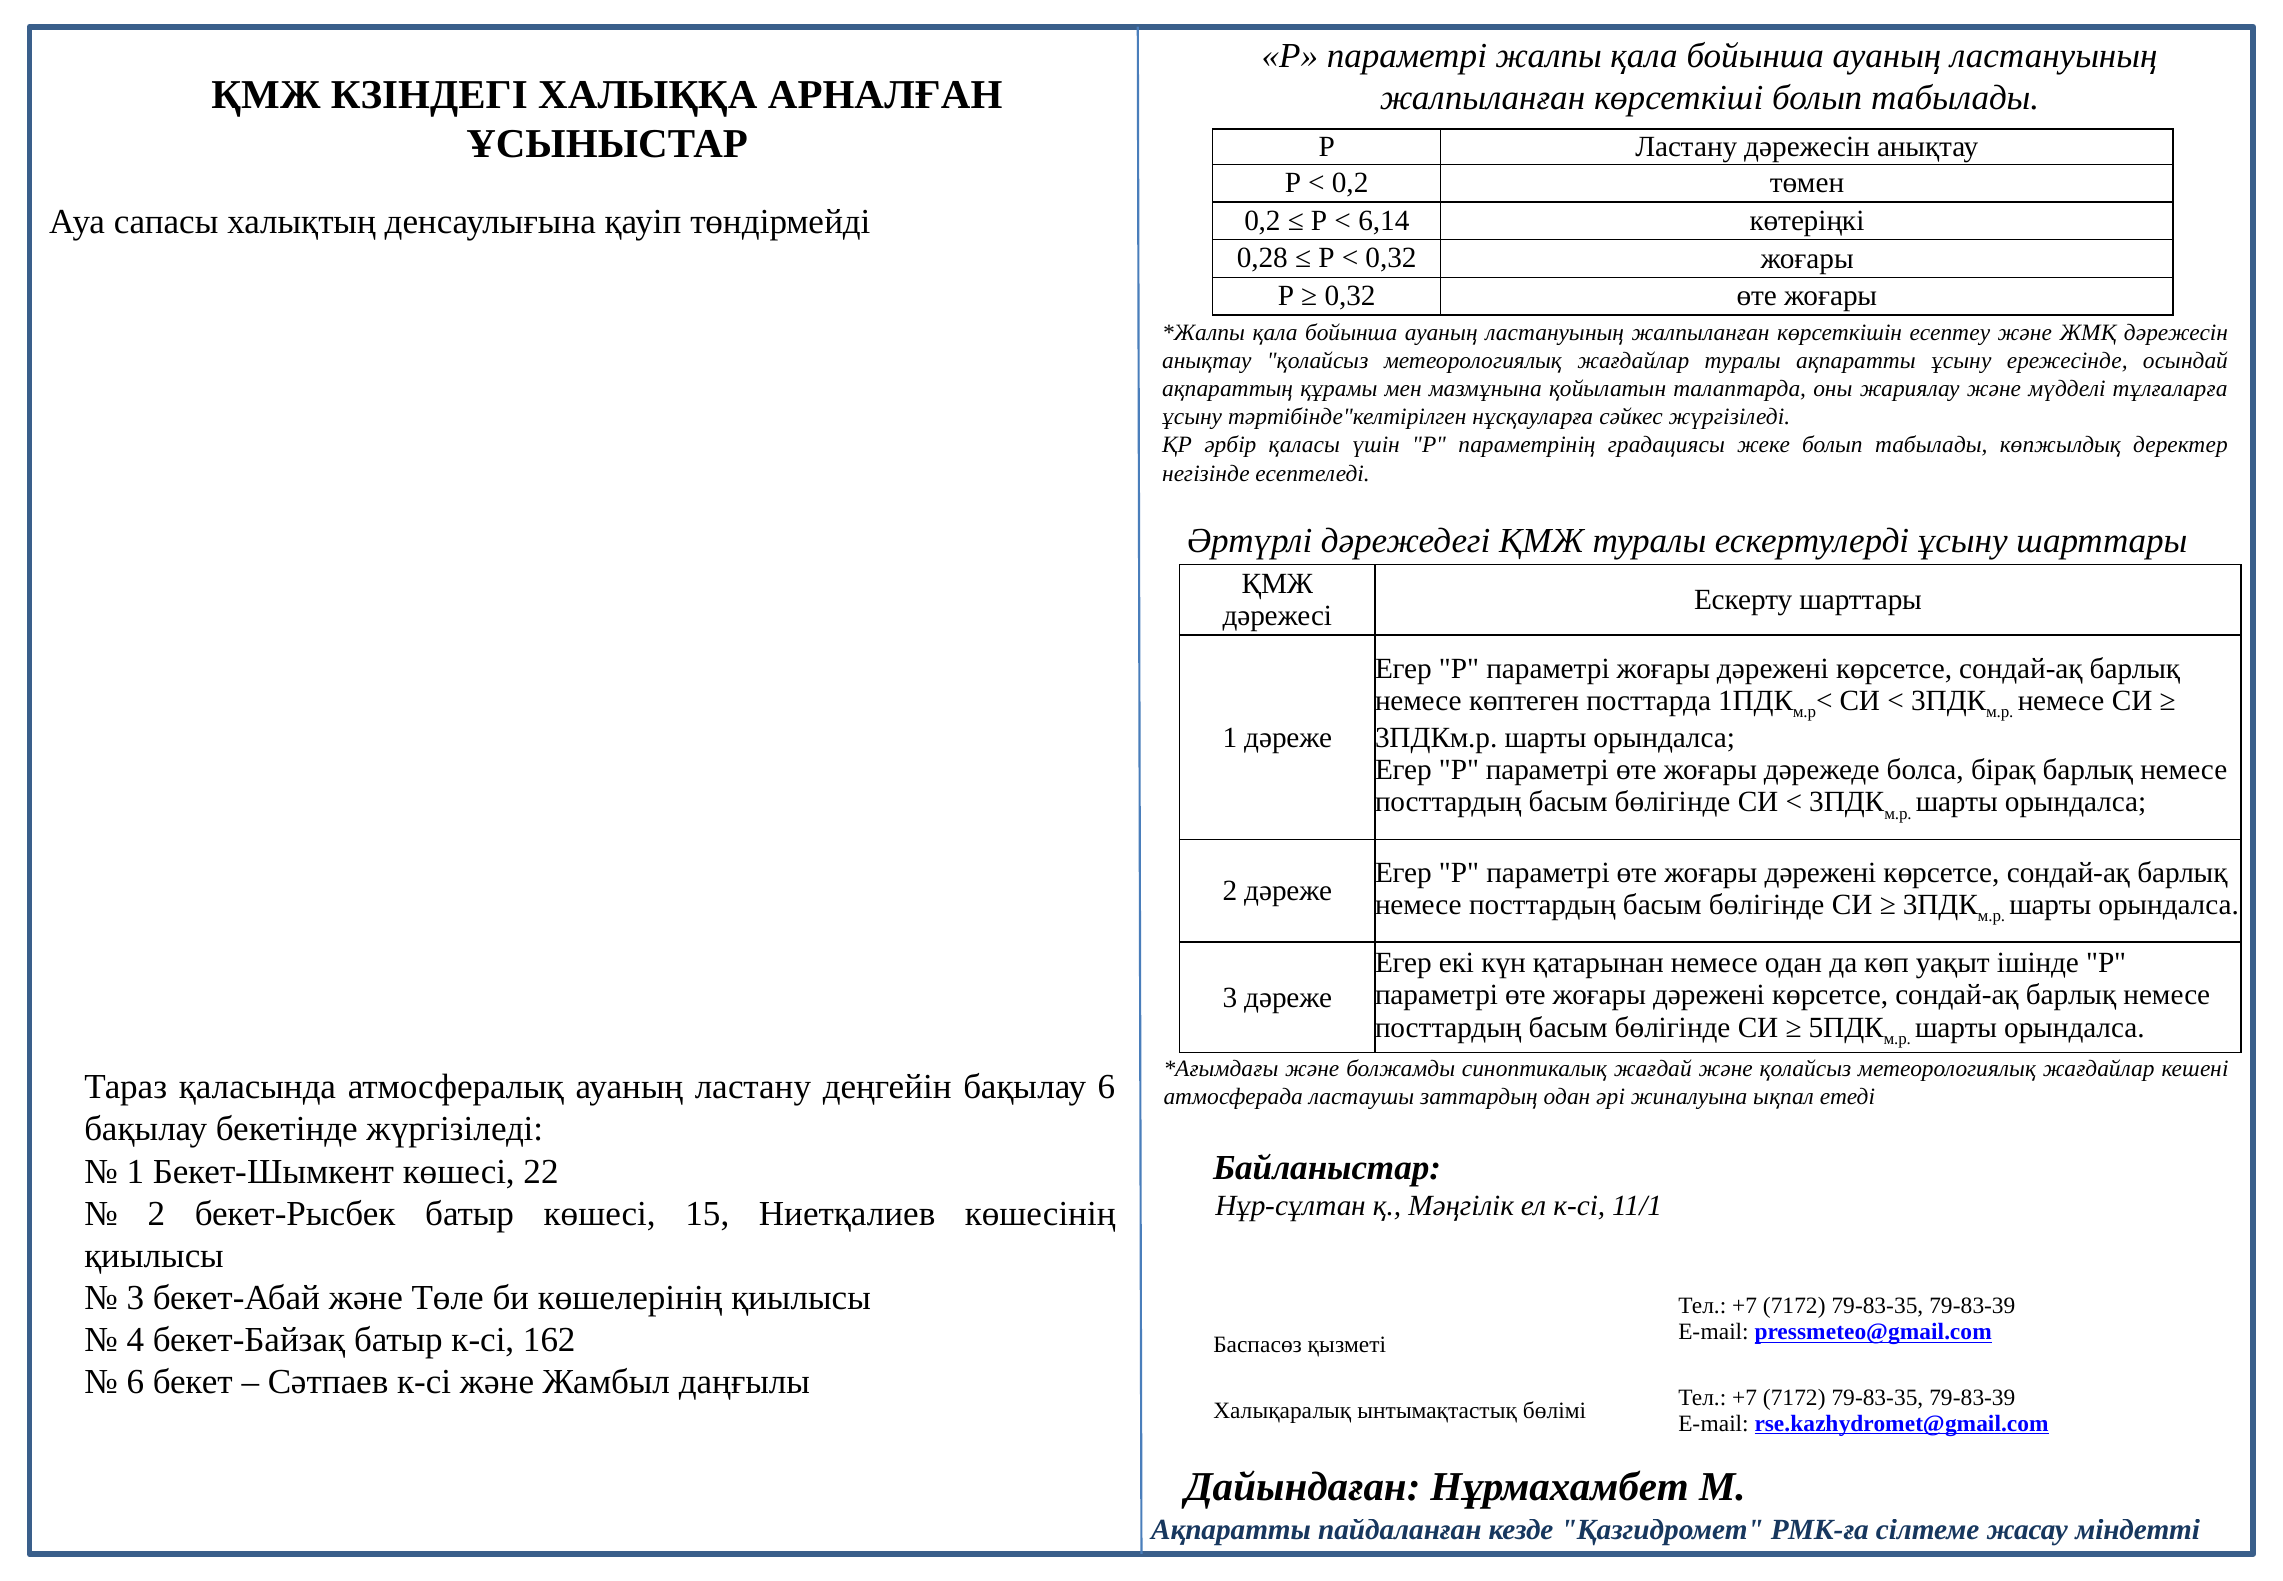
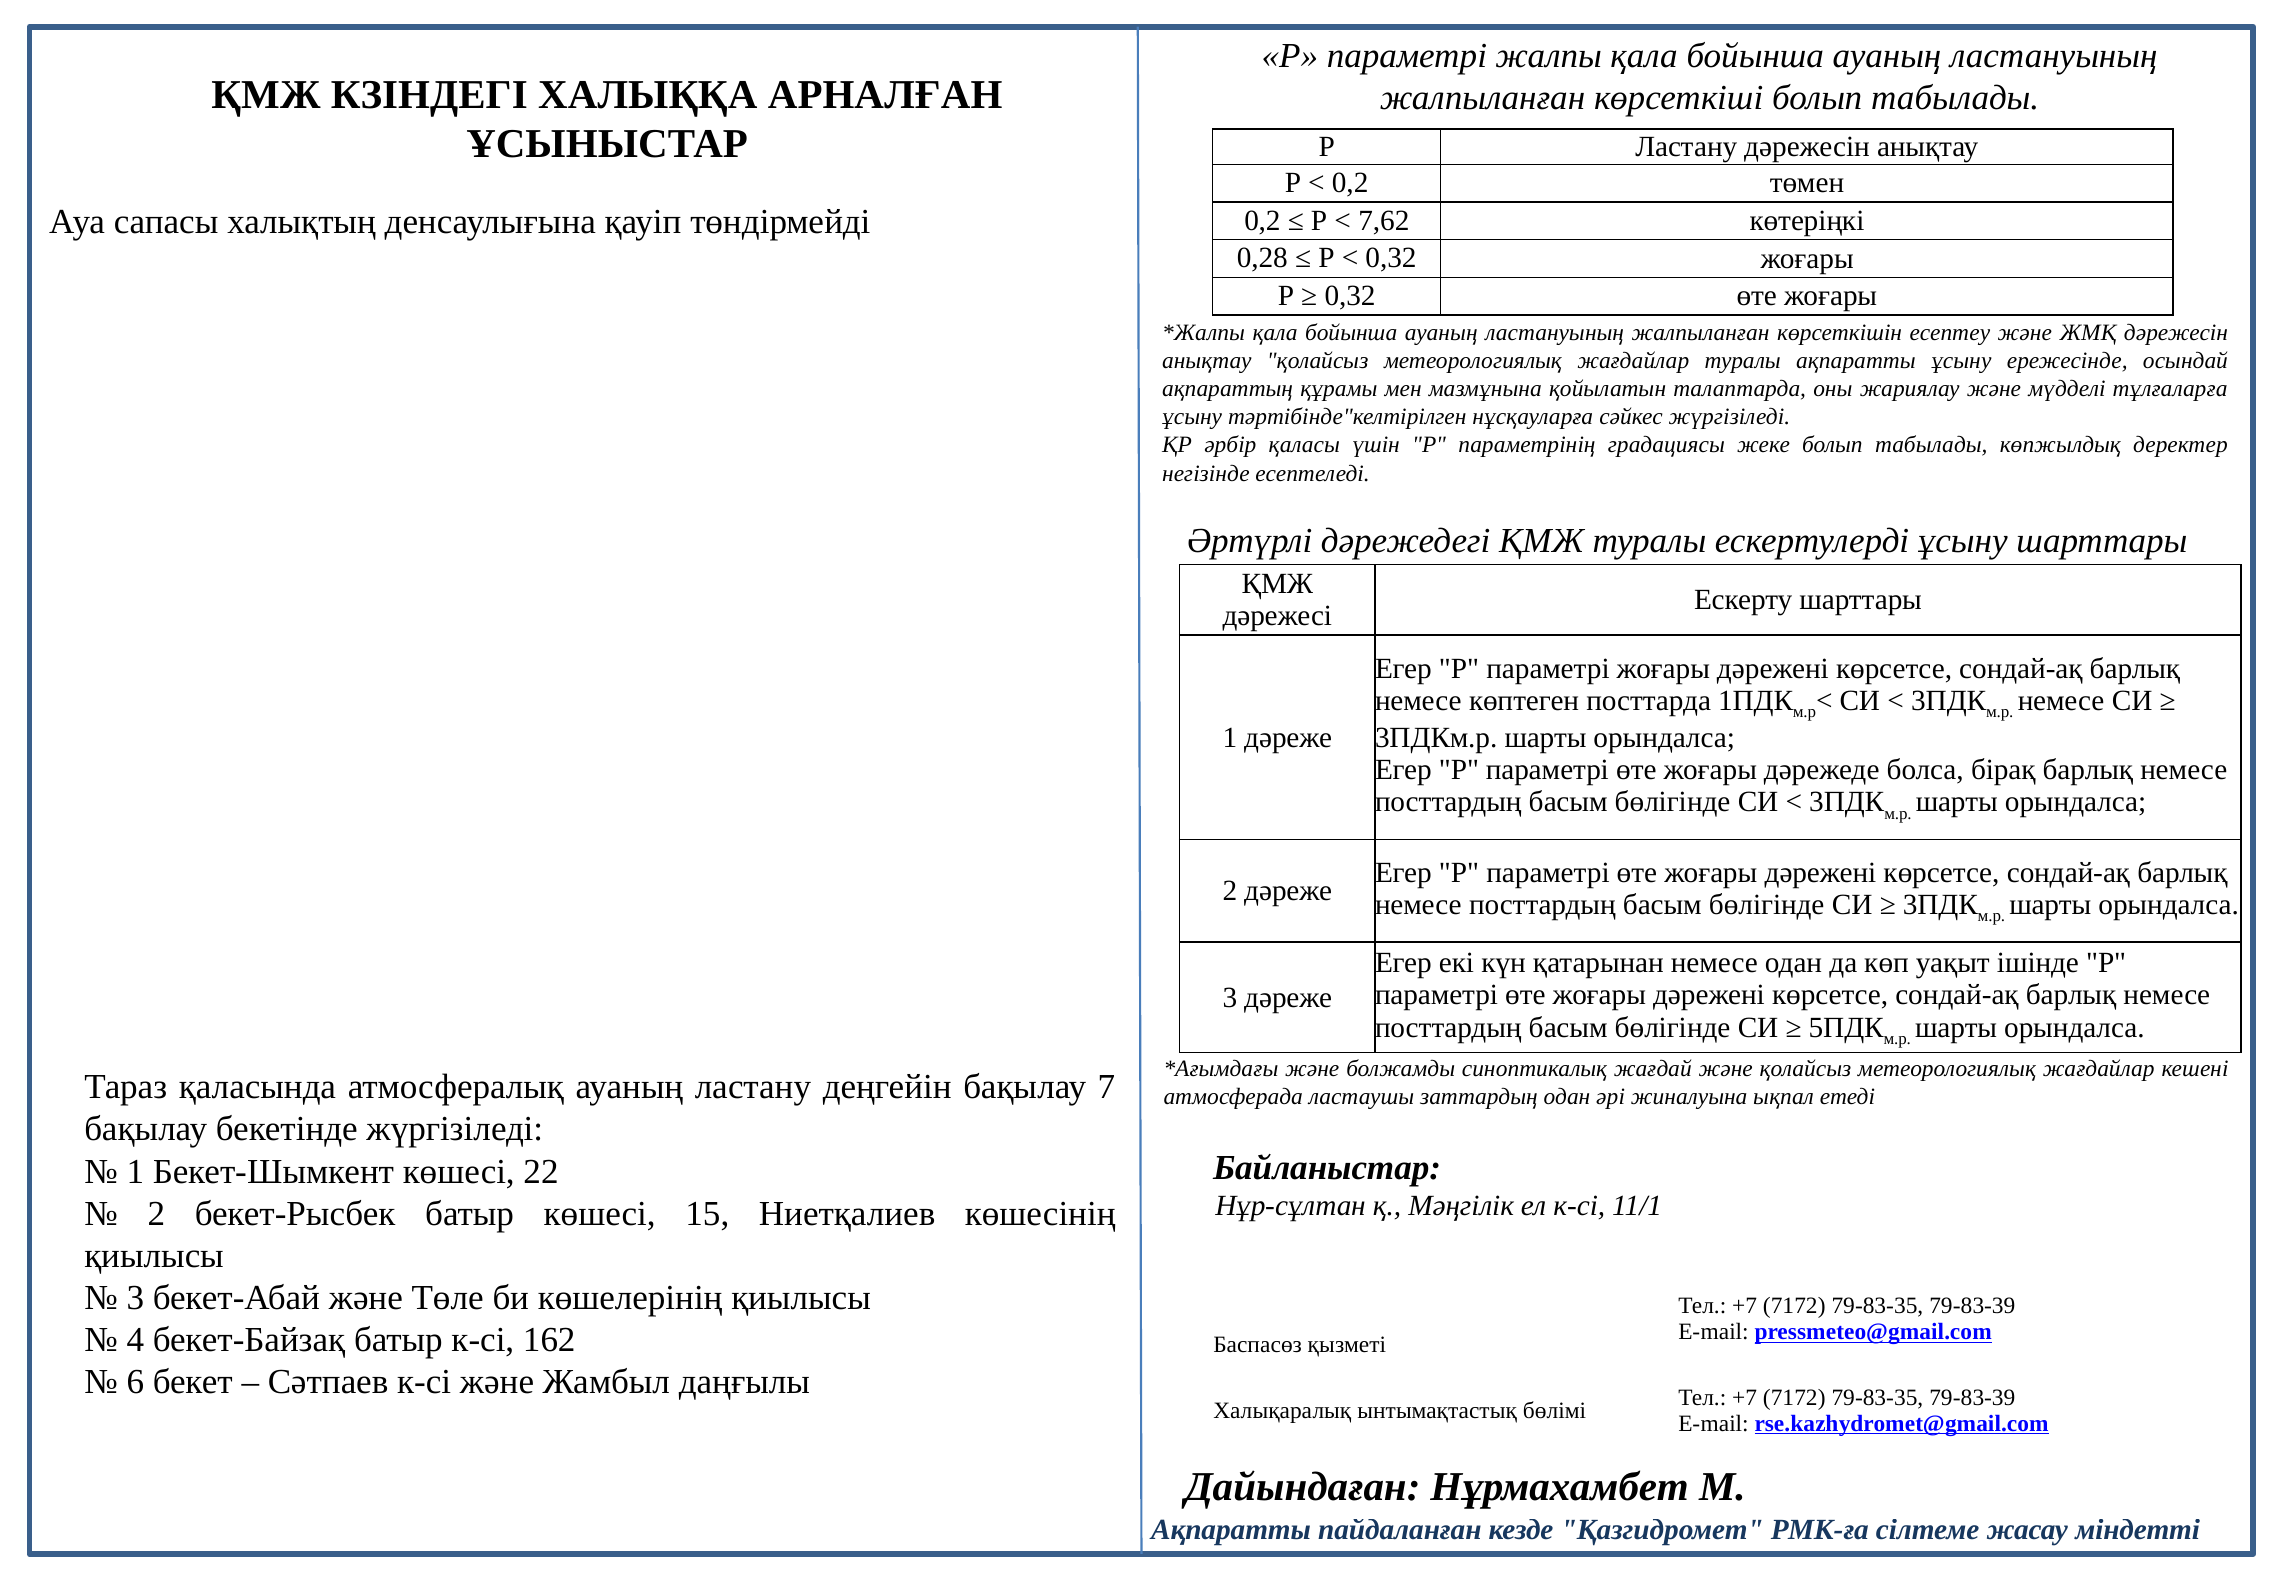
6,14: 6,14 -> 7,62
бақылау 6: 6 -> 7
